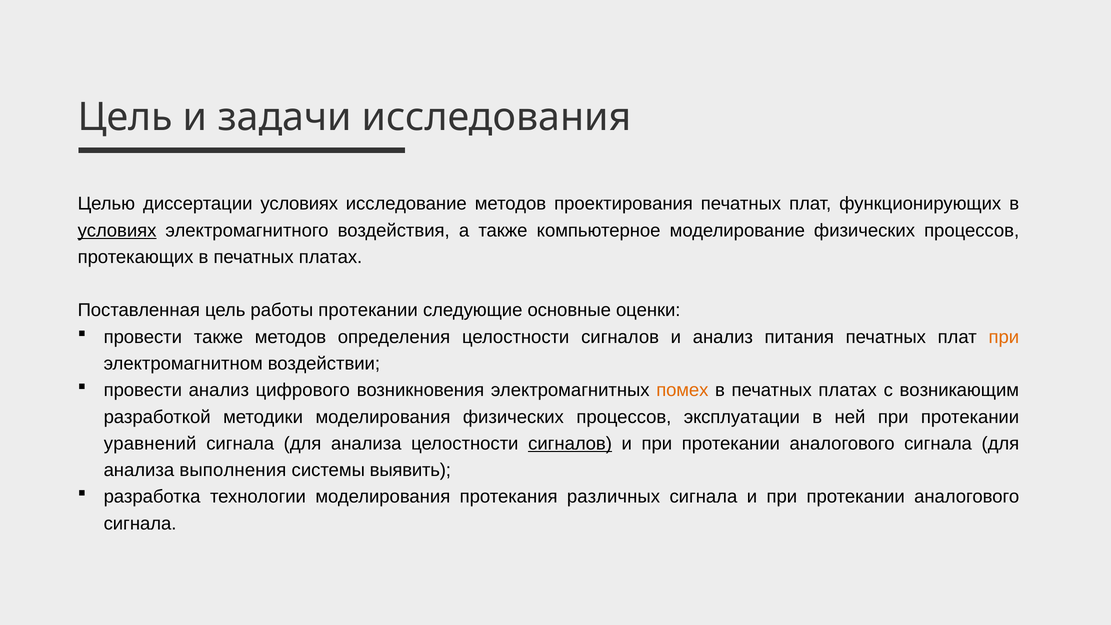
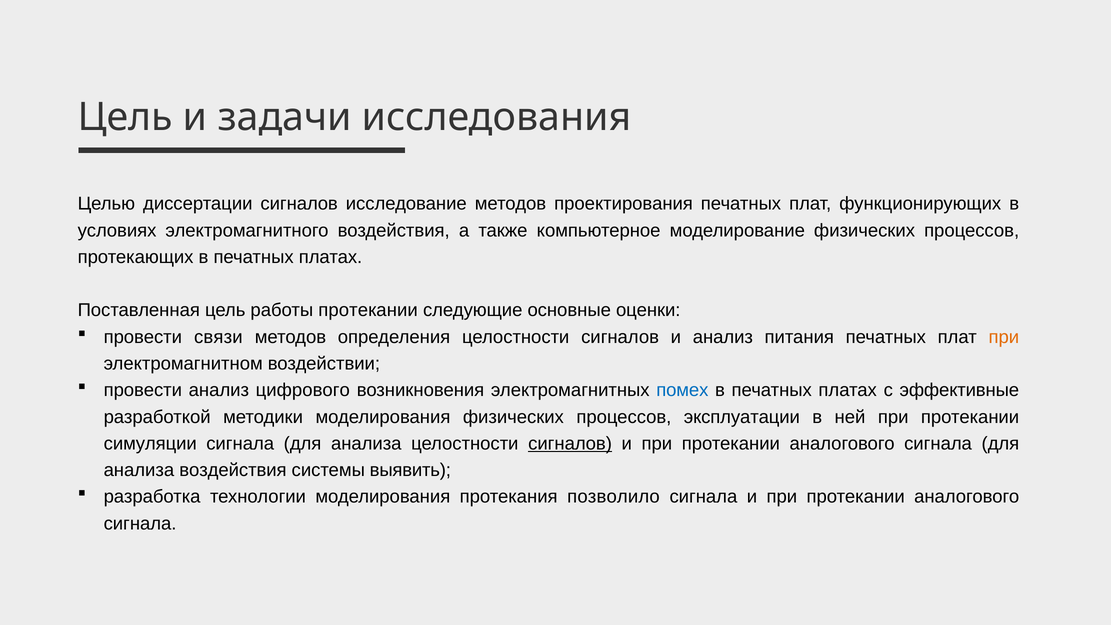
диссертации условиях: условиях -> сигналов
условиях at (117, 230) underline: present -> none
провести также: также -> связи
помех colour: orange -> blue
возникающим: возникающим -> эффективные
уравнений: уравнений -> симуляции
анализа выполнения: выполнения -> воздействия
различных: различных -> позволило
